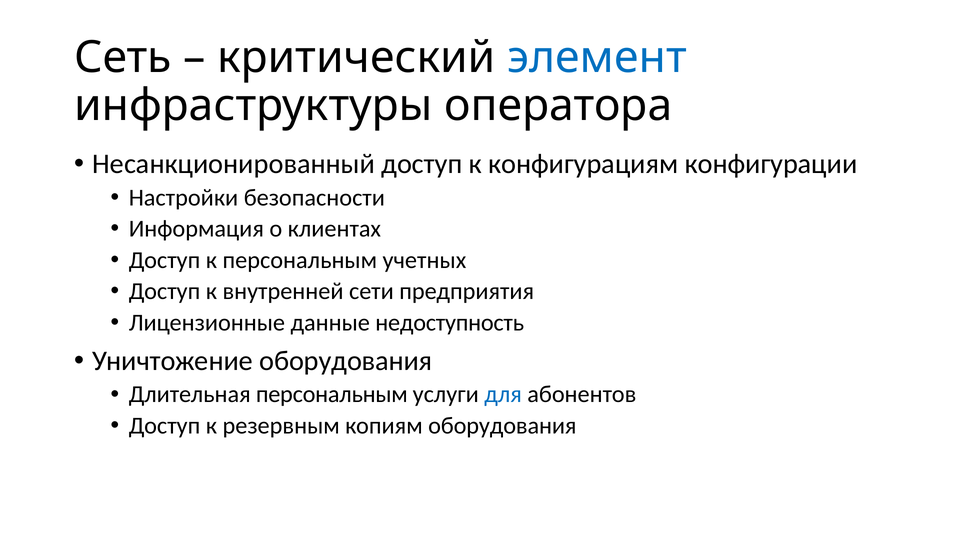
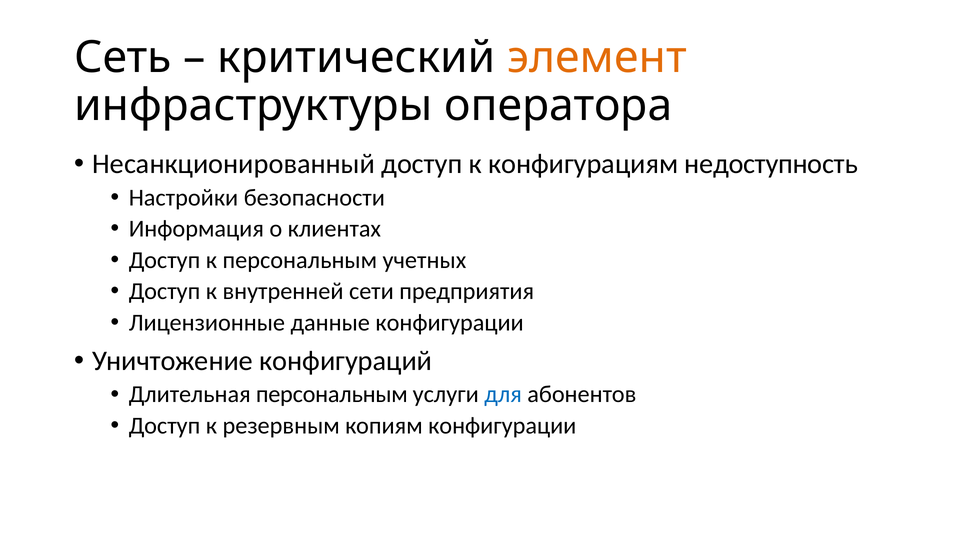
элемент colour: blue -> orange
конфигурации: конфигурации -> недоступность
данные недоступность: недоступность -> конфигурации
Уничтожение оборудования: оборудования -> конфигураций
копиям оборудования: оборудования -> конфигурации
